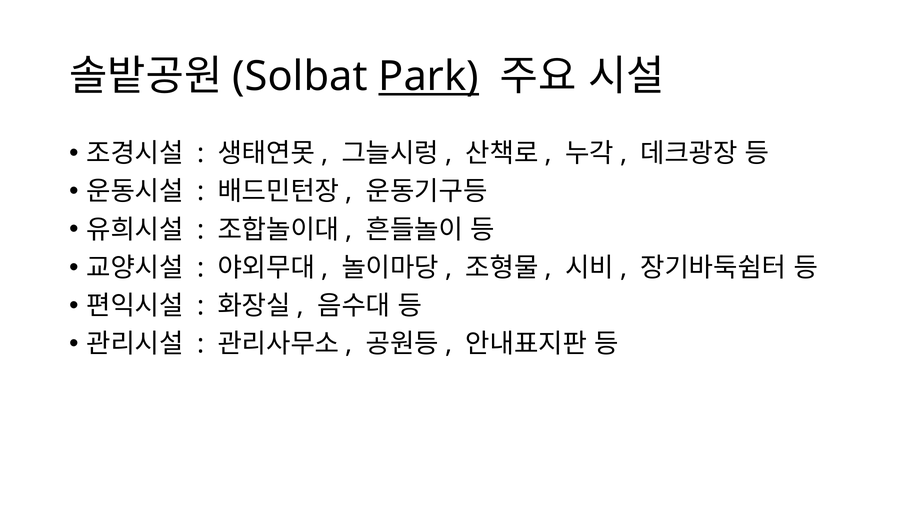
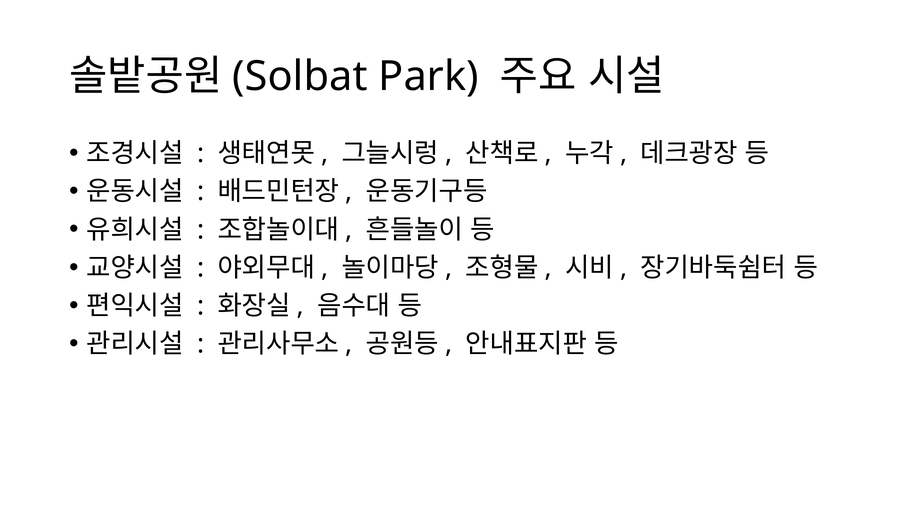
Park underline: present -> none
